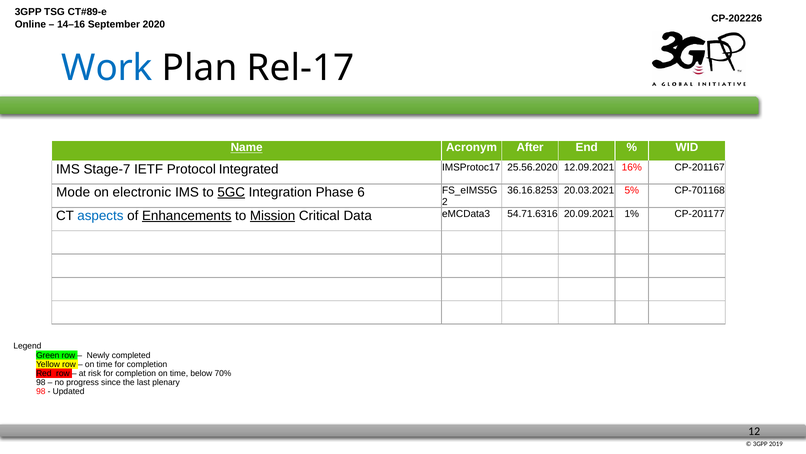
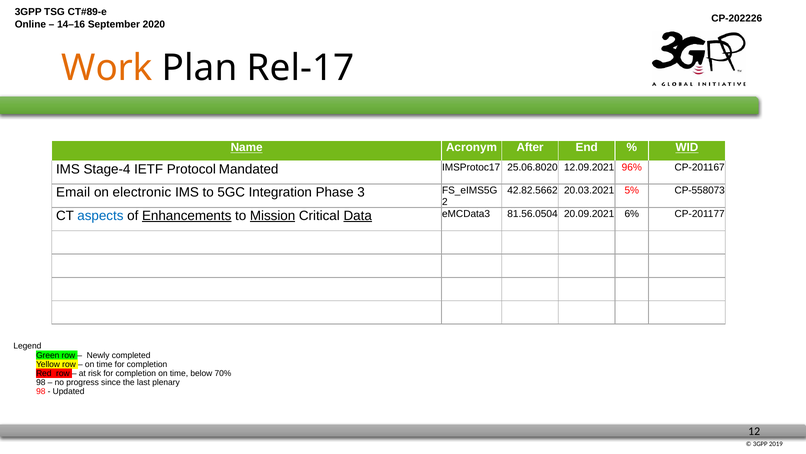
Work colour: blue -> orange
WID underline: none -> present
Stage-7: Stage-7 -> Stage-4
Integrated: Integrated -> Mandated
25.56.2020: 25.56.2020 -> 25.06.8020
16%: 16% -> 96%
36.16.8253: 36.16.8253 -> 42.82.5662
CP-701168: CP-701168 -> CP-558073
Mode: Mode -> Email
5GC underline: present -> none
6: 6 -> 3
Data underline: none -> present
54.71.6316: 54.71.6316 -> 81.56.0504
1%: 1% -> 6%
